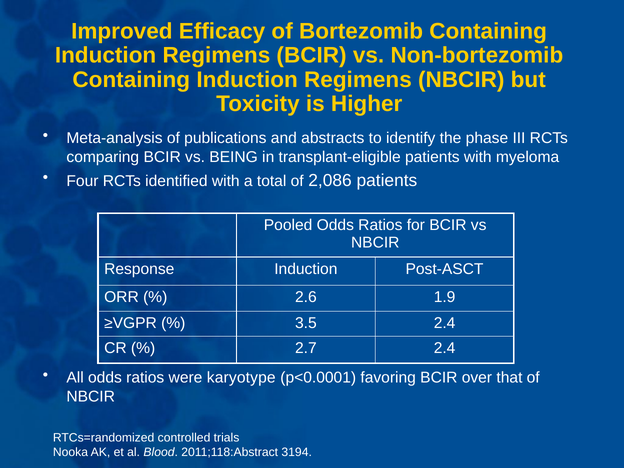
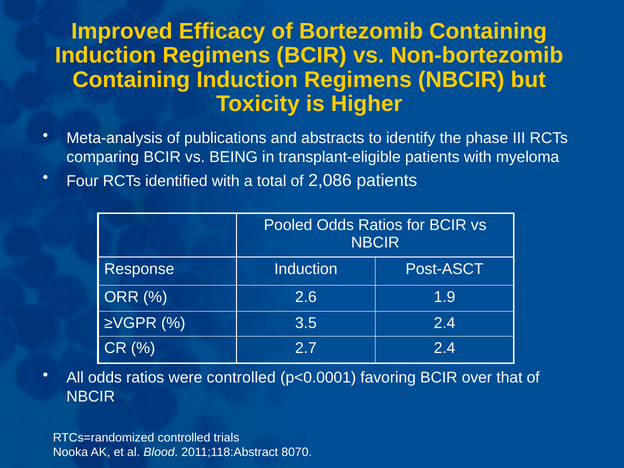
were karyotype: karyotype -> controlled
3194: 3194 -> 8070
